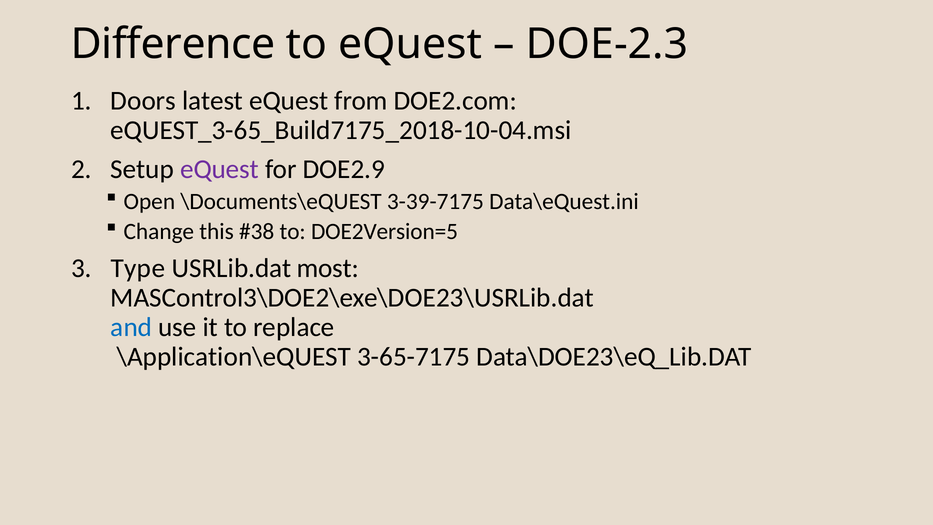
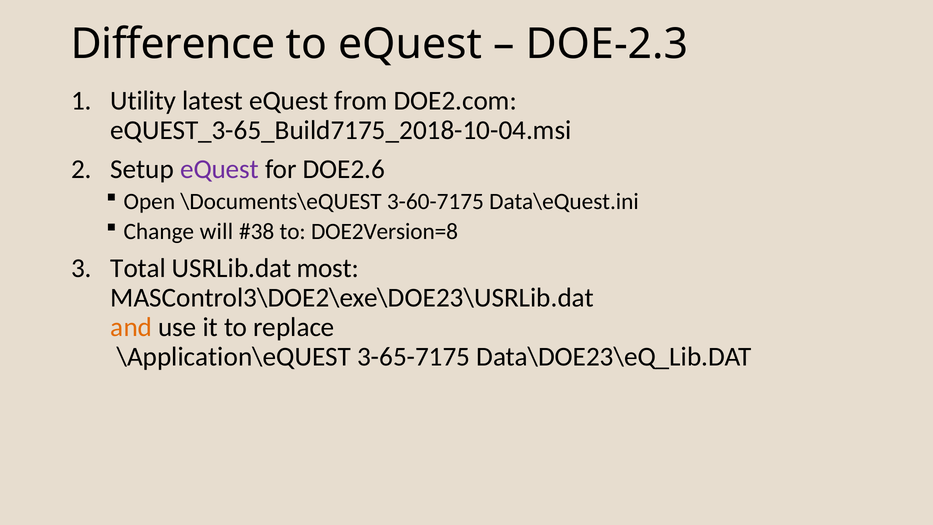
Doors: Doors -> Utility
DOE2.9: DOE2.9 -> DOE2.6
3-39-7175: 3-39-7175 -> 3-60-7175
this: this -> will
DOE2Version=5: DOE2Version=5 -> DOE2Version=8
Type: Type -> Total
and colour: blue -> orange
